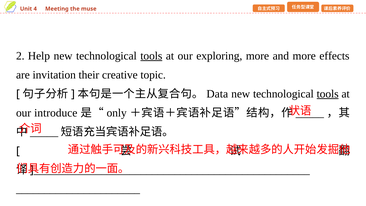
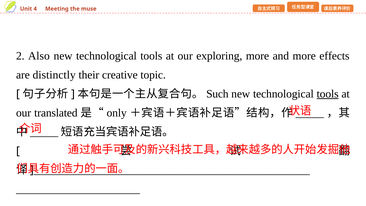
Help: Help -> Also
tools at (151, 56) underline: present -> none
invitation: invitation -> distinctly
Data: Data -> Such
introduce: introduce -> translated
